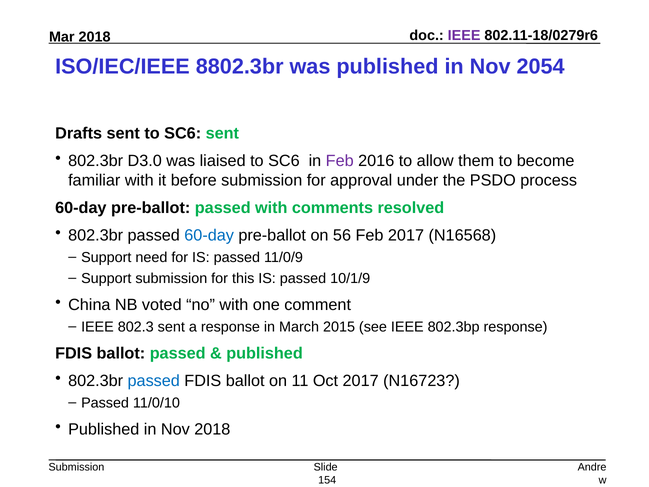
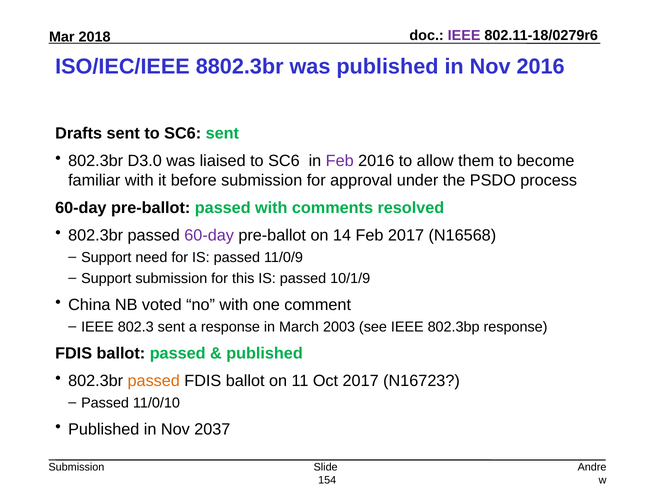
Nov 2054: 2054 -> 2016
60-day at (209, 235) colour: blue -> purple
56: 56 -> 14
2015: 2015 -> 2003
passed at (154, 381) colour: blue -> orange
Nov 2018: 2018 -> 2037
